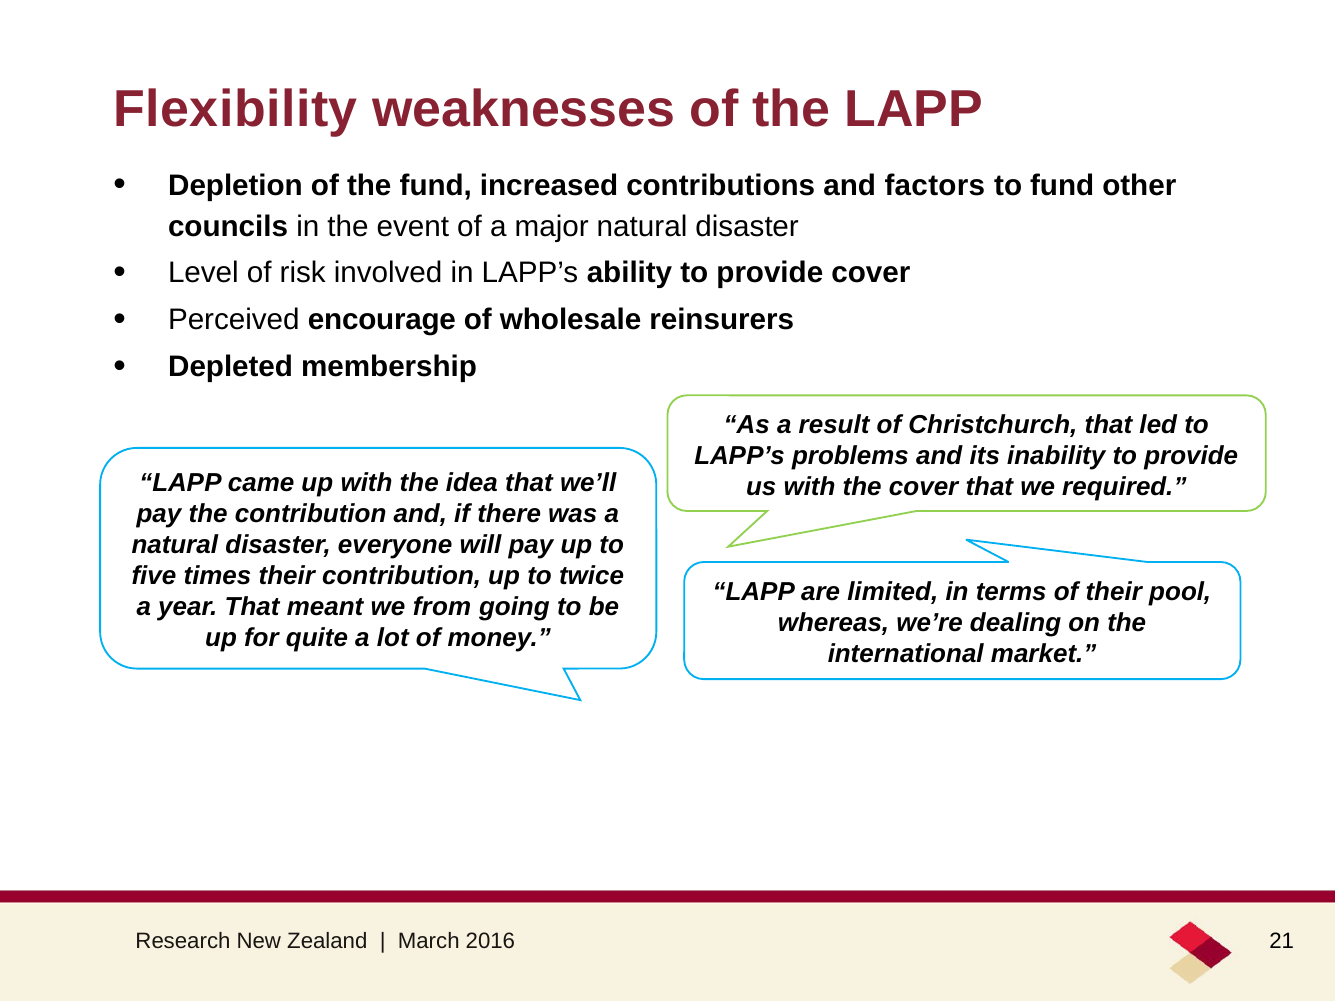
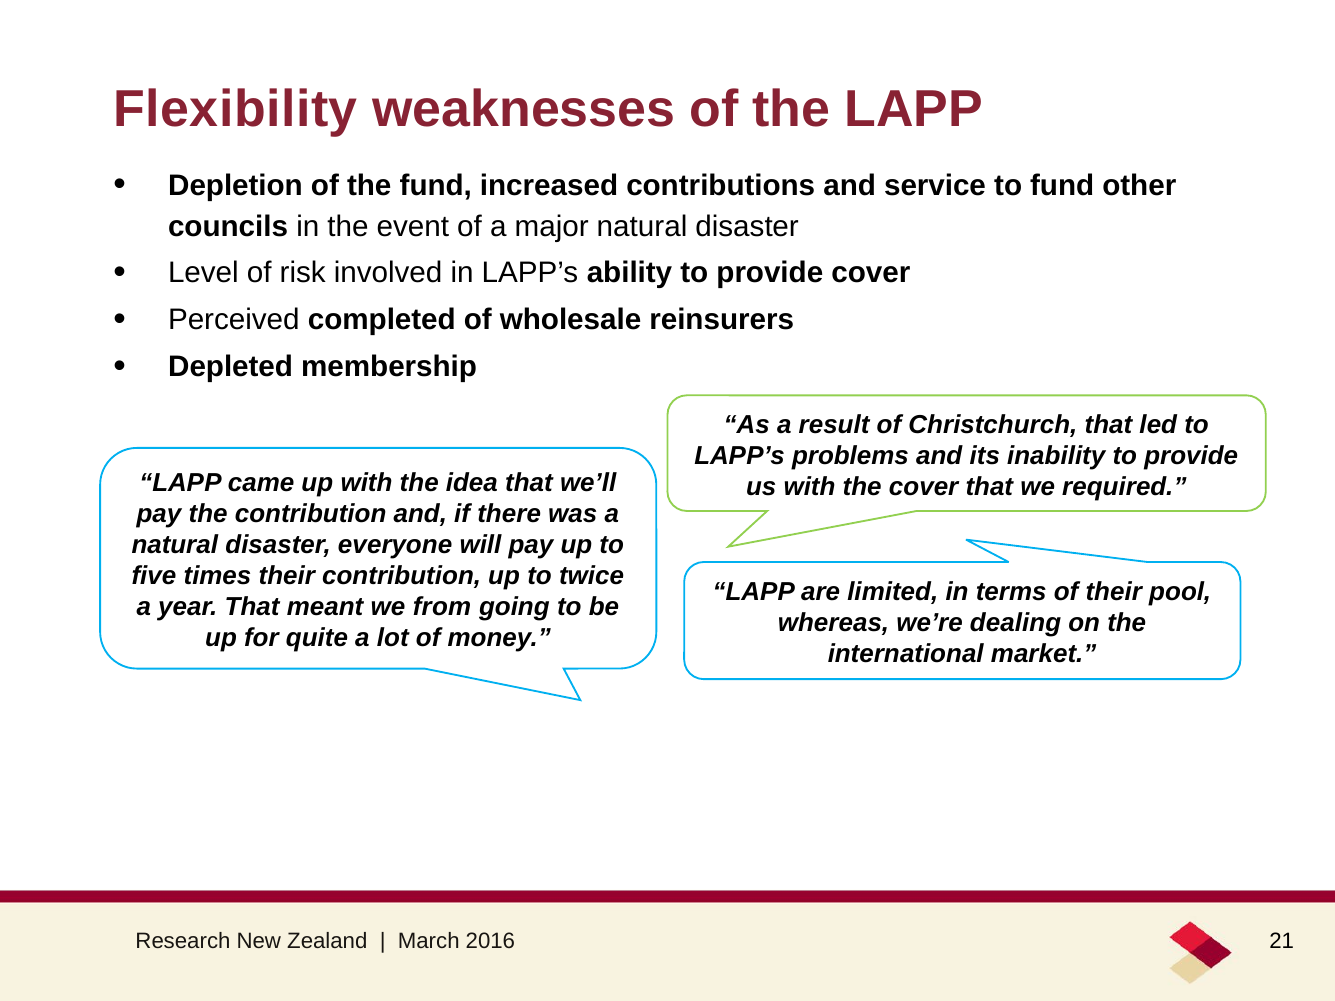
factors: factors -> service
encourage: encourage -> completed
